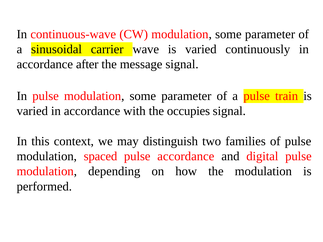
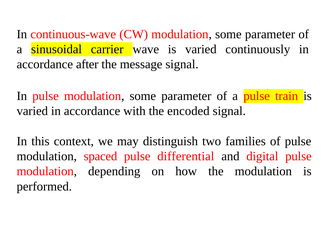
occupies: occupies -> encoded
pulse accordance: accordance -> differential
